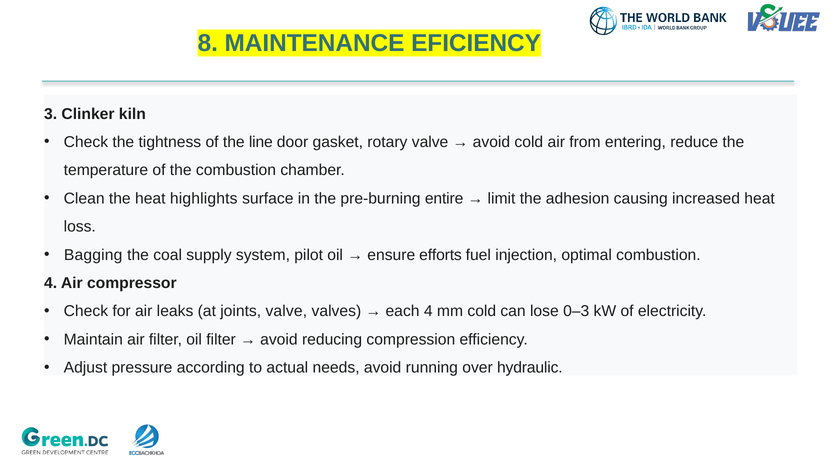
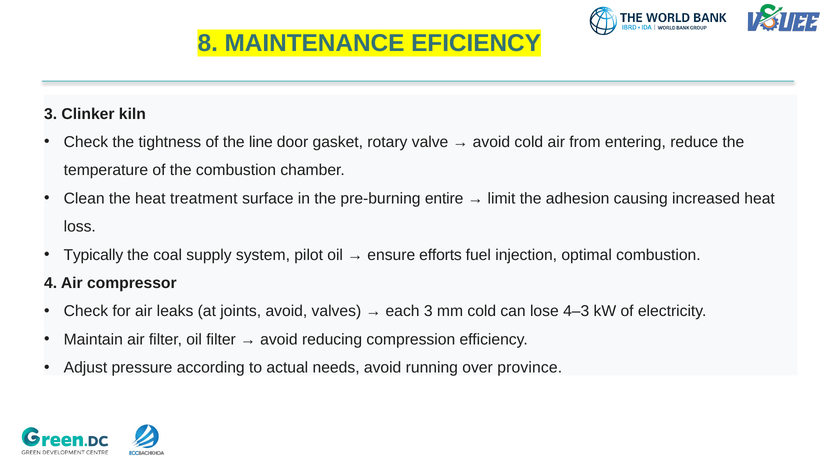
highlights: highlights -> treatment
Bagging: Bagging -> Typically
joints valve: valve -> avoid
each 4: 4 -> 3
0–3: 0–3 -> 4–3
hydraulic: hydraulic -> province
